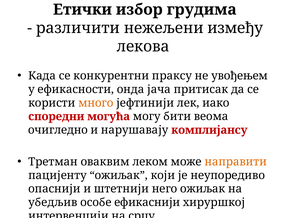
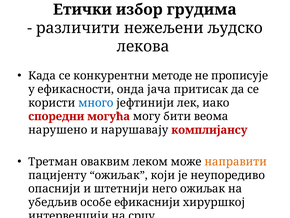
између: између -> људско
праксу: праксу -> методе
увођењем: увођењем -> прописује
много colour: orange -> blue
очигледно: очигледно -> нарушено
